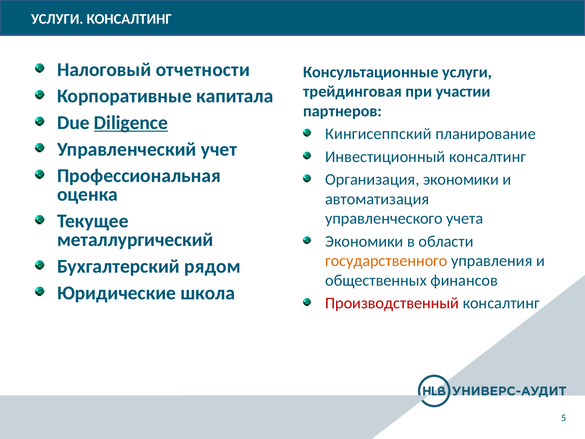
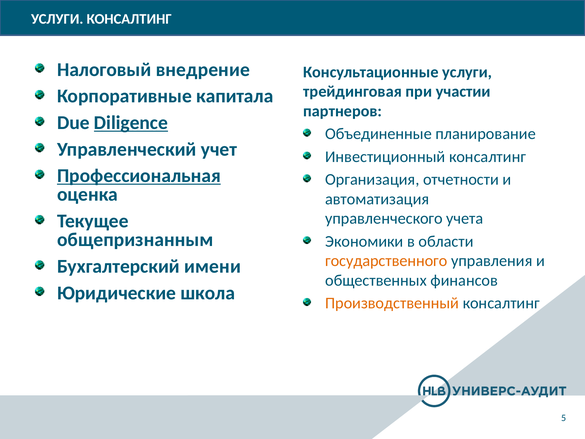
отчетности: отчетности -> внедрение
Кингисеппский: Кингисеппский -> Объединенные
Профессиональная underline: none -> present
Организация экономики: экономики -> отчетности
металлургический: металлургический -> общепризнанным
рядом: рядом -> имени
Производственный colour: red -> orange
